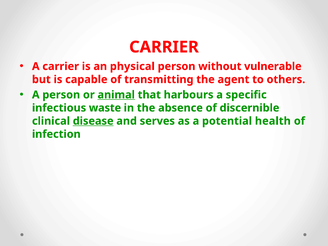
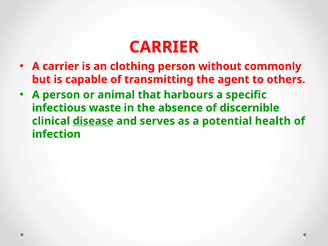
physical: physical -> clothing
vulnerable: vulnerable -> commonly
animal underline: present -> none
